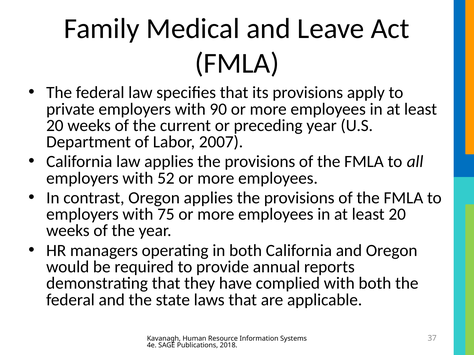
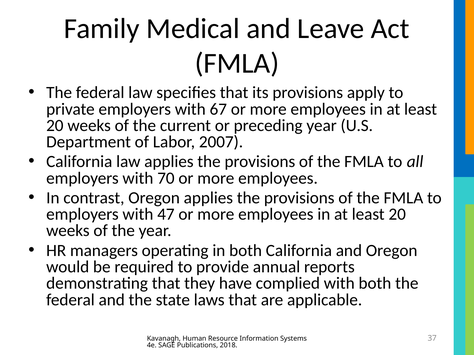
90: 90 -> 67
52: 52 -> 70
75: 75 -> 47
